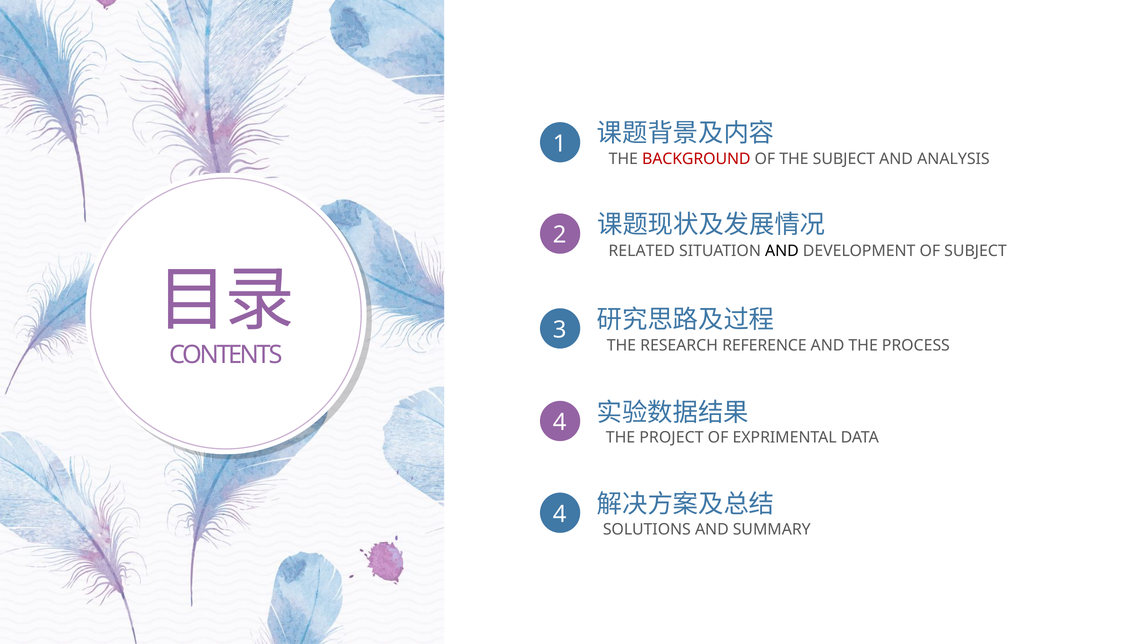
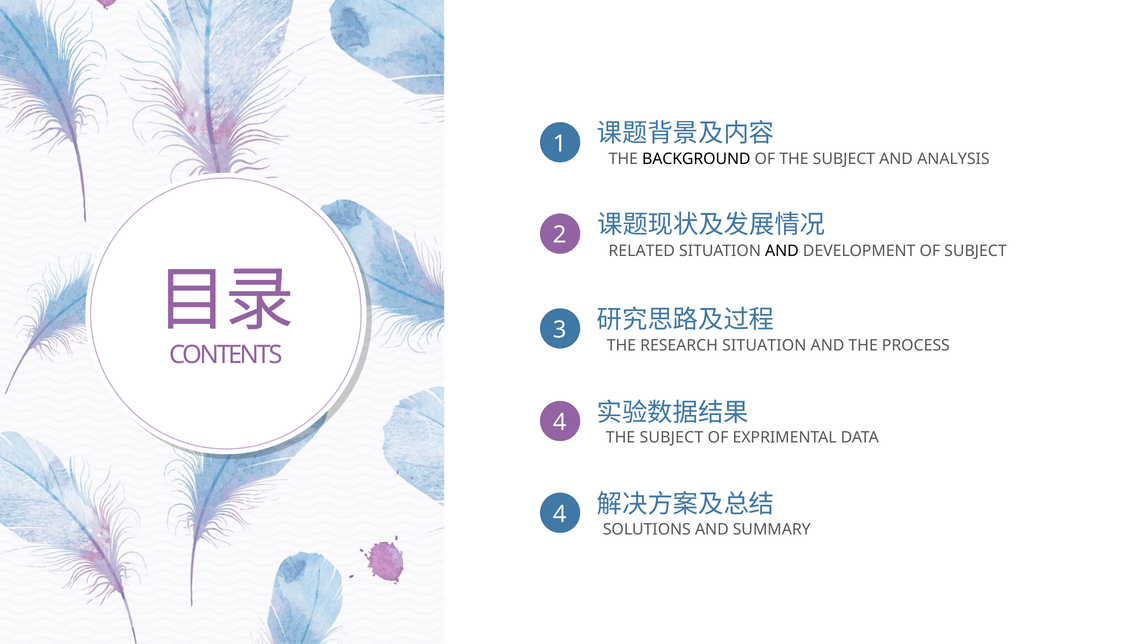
BACKGROUND colour: red -> black
RESEARCH REFERENCE: REFERENCE -> SITUATION
PROJECT at (671, 437): PROJECT -> SUBJECT
